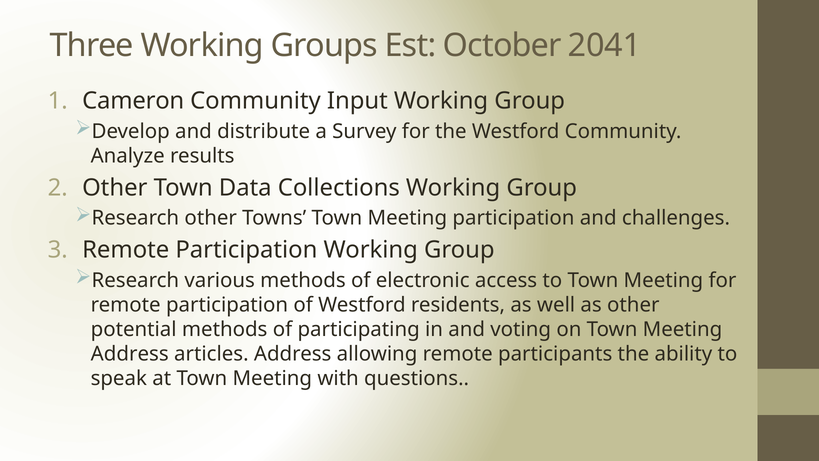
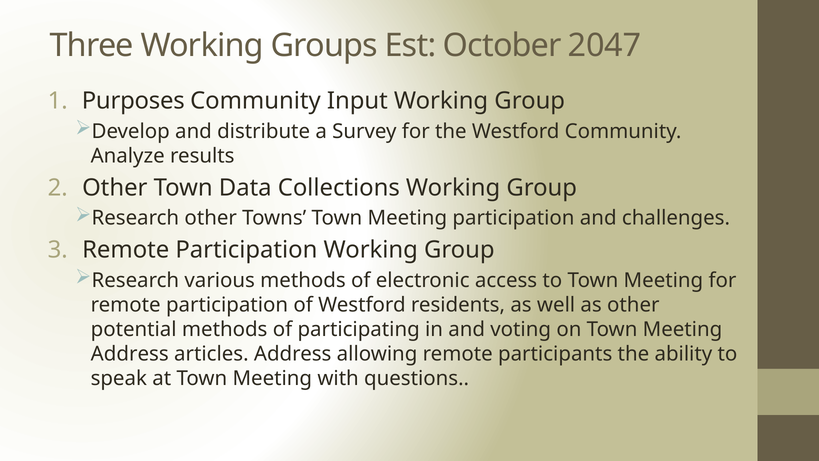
2041: 2041 -> 2047
Cameron: Cameron -> Purposes
